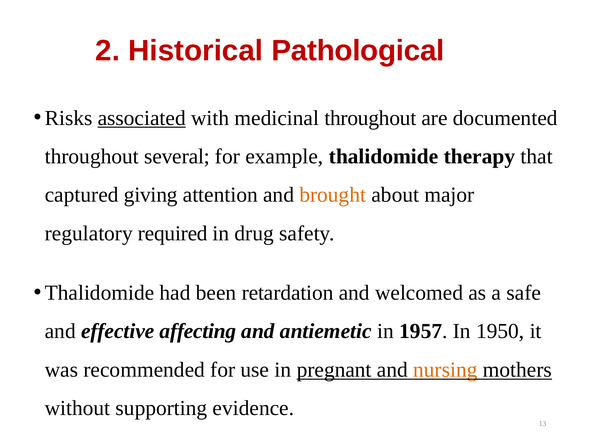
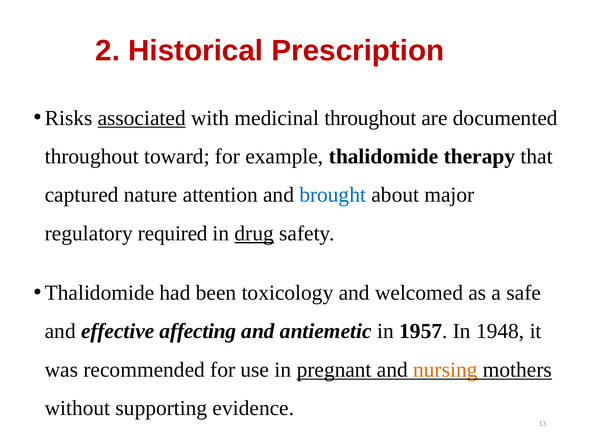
Pathological: Pathological -> Prescription
several: several -> toward
giving: giving -> nature
brought colour: orange -> blue
drug underline: none -> present
retardation: retardation -> toxicology
1950: 1950 -> 1948
